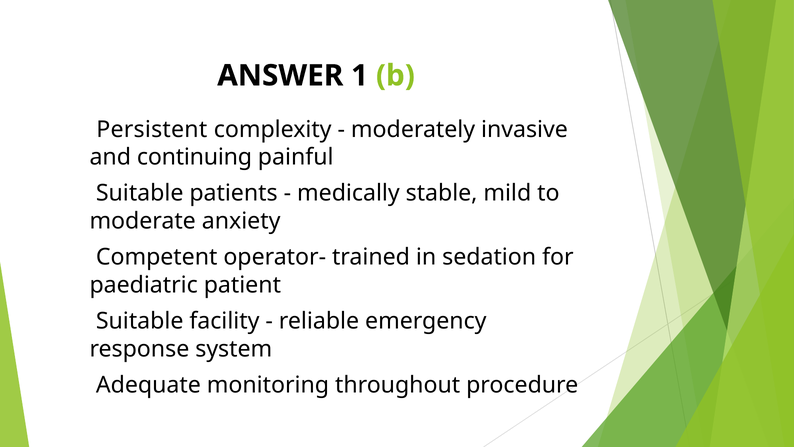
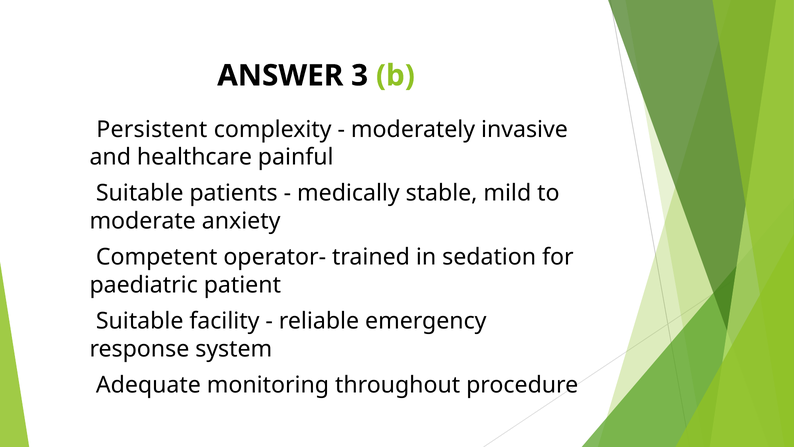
1: 1 -> 3
continuing: continuing -> healthcare
